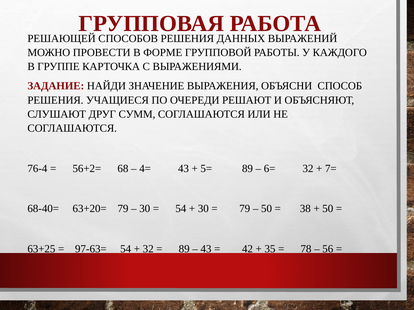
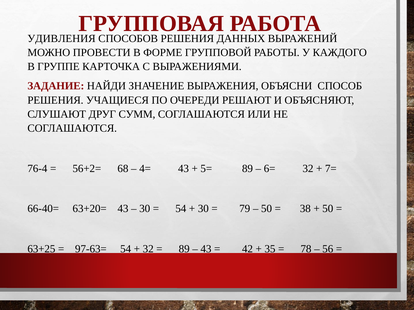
РЕШАЮЩЕЙ: РЕШАЮЩЕЙ -> УДИВЛЕНИЯ
68-40=: 68-40= -> 66-40=
63+20= 79: 79 -> 43
